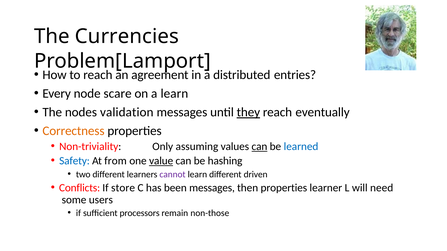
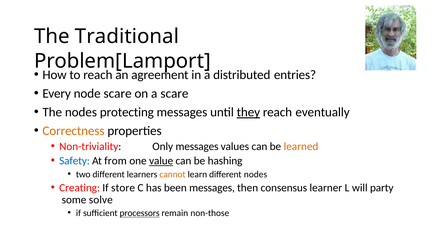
Currencies: Currencies -> Traditional
a learn: learn -> scare
validation: validation -> protecting
Only assuming: assuming -> messages
can at (259, 147) underline: present -> none
learned colour: blue -> orange
cannot colour: purple -> orange
different driven: driven -> nodes
Conflicts: Conflicts -> Creating
then properties: properties -> consensus
need: need -> party
users: users -> solve
processors underline: none -> present
